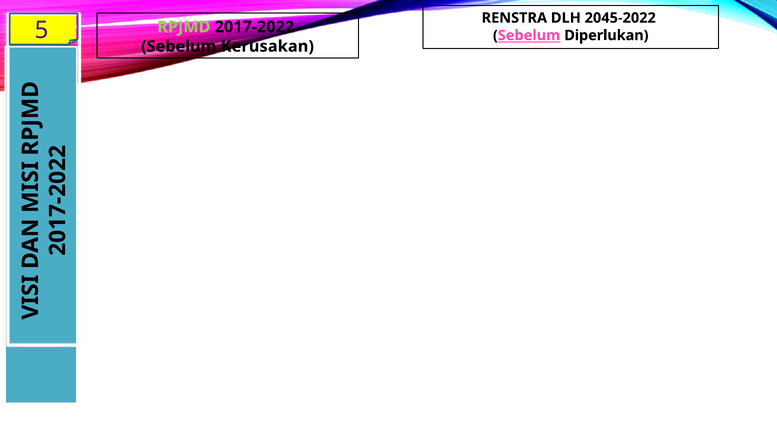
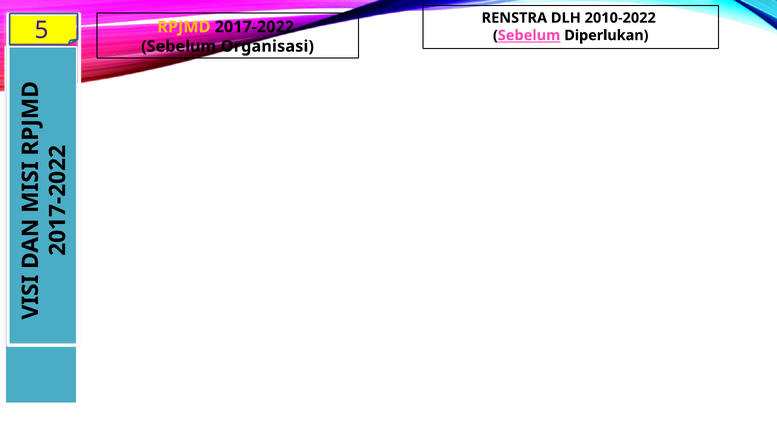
2045-2022: 2045-2022 -> 2010-2022
RPJMD colour: light green -> yellow
Kerusakan: Kerusakan -> Organisasi
